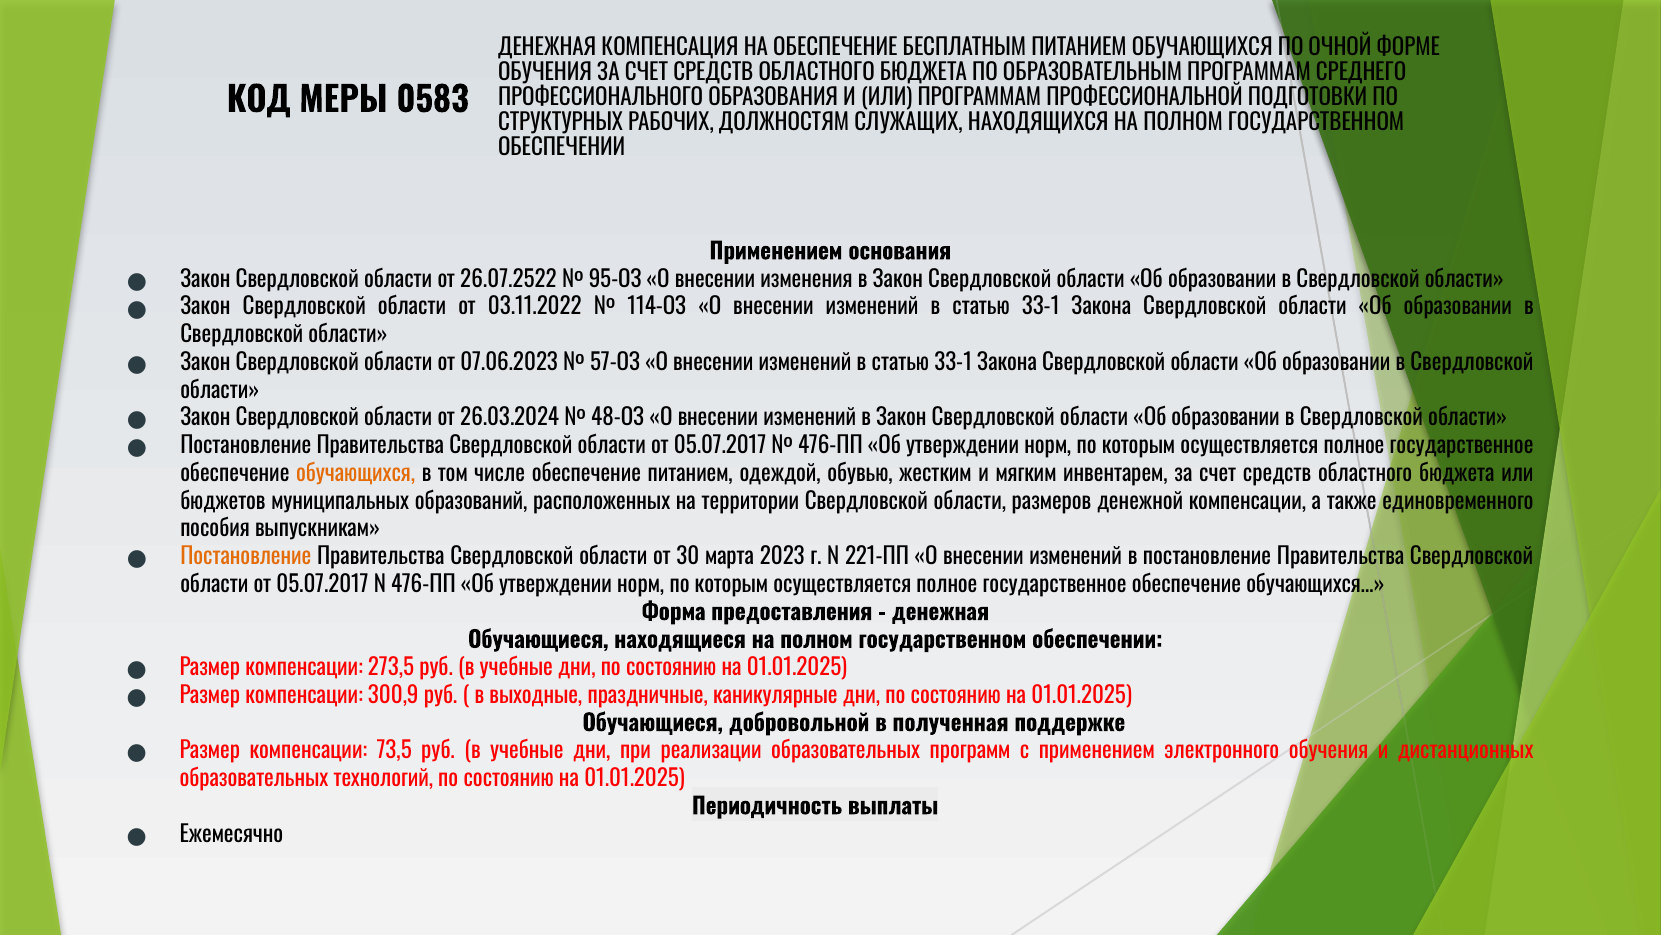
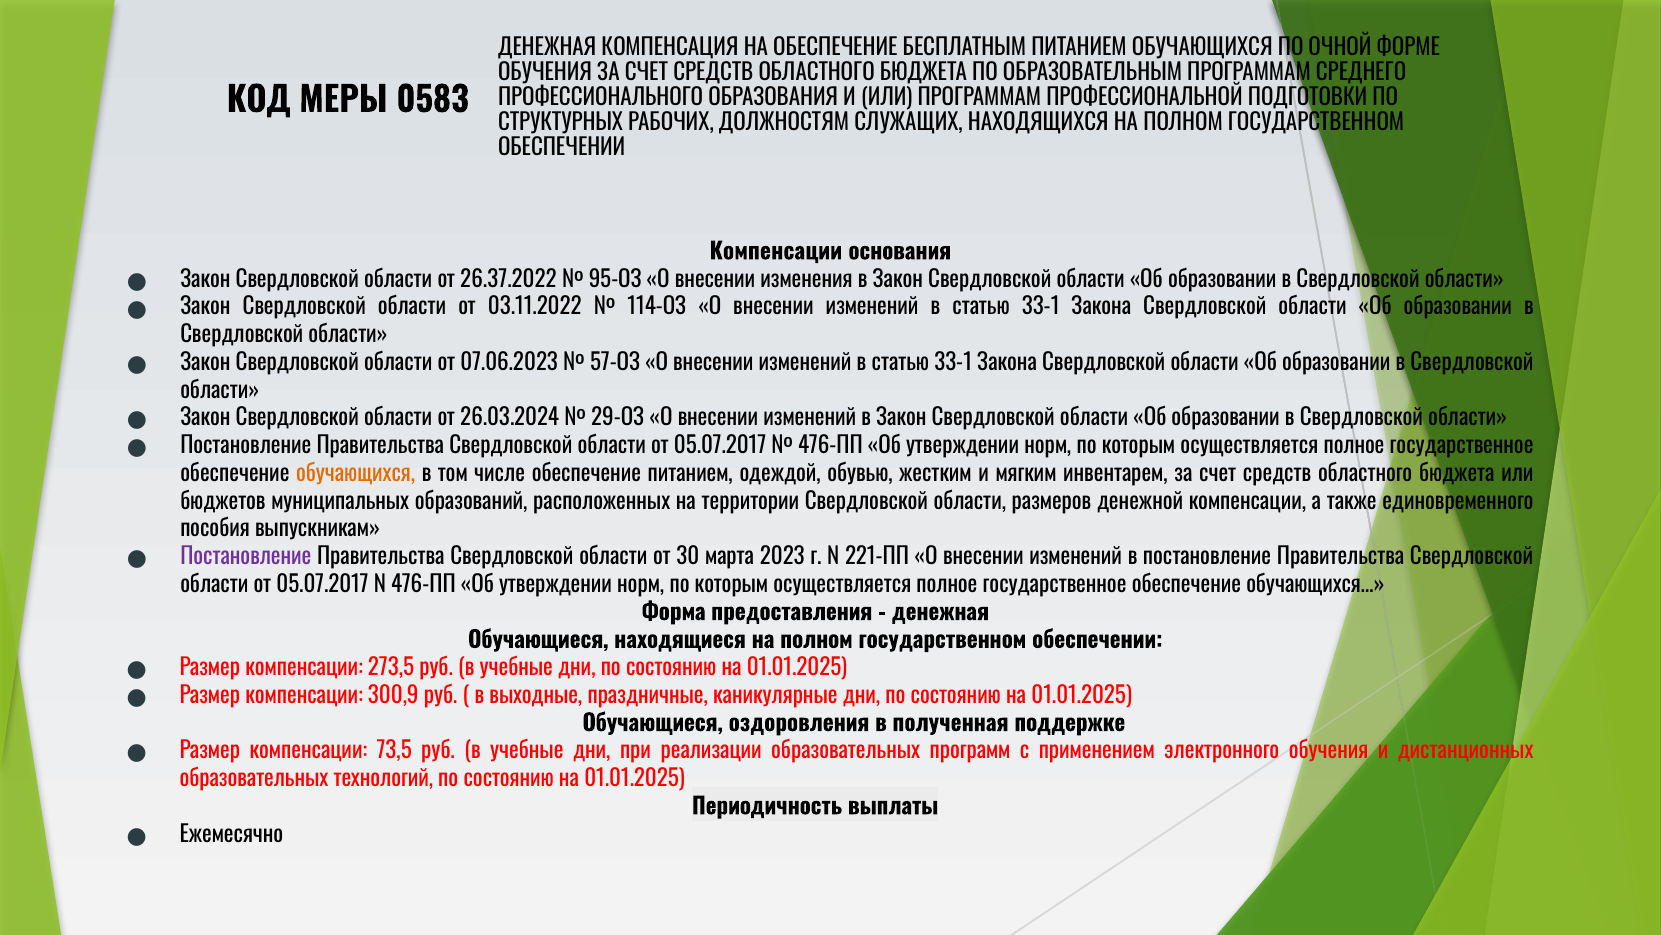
Применением at (776, 252): Применением -> Компенсации
26.07.2522: 26.07.2522 -> 26.37.2022
48-ОЗ: 48-ОЗ -> 29-ОЗ
Постановление at (246, 557) colour: orange -> purple
добровольной: добровольной -> оздоровления
